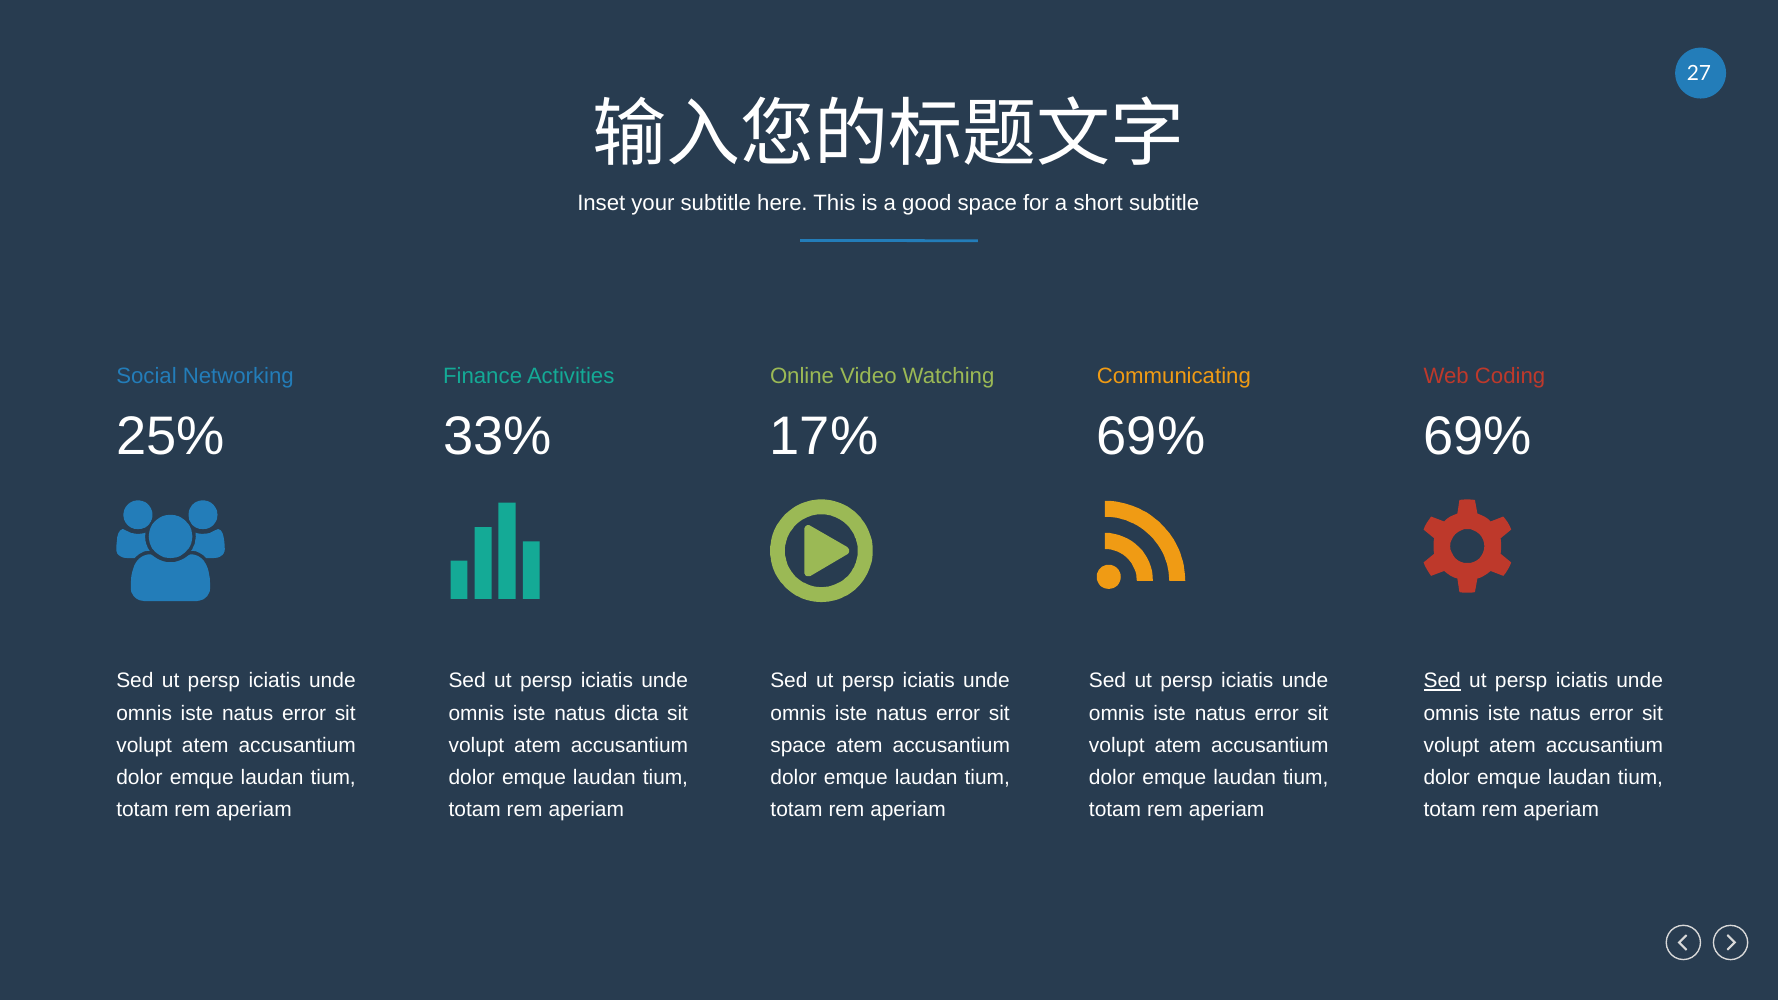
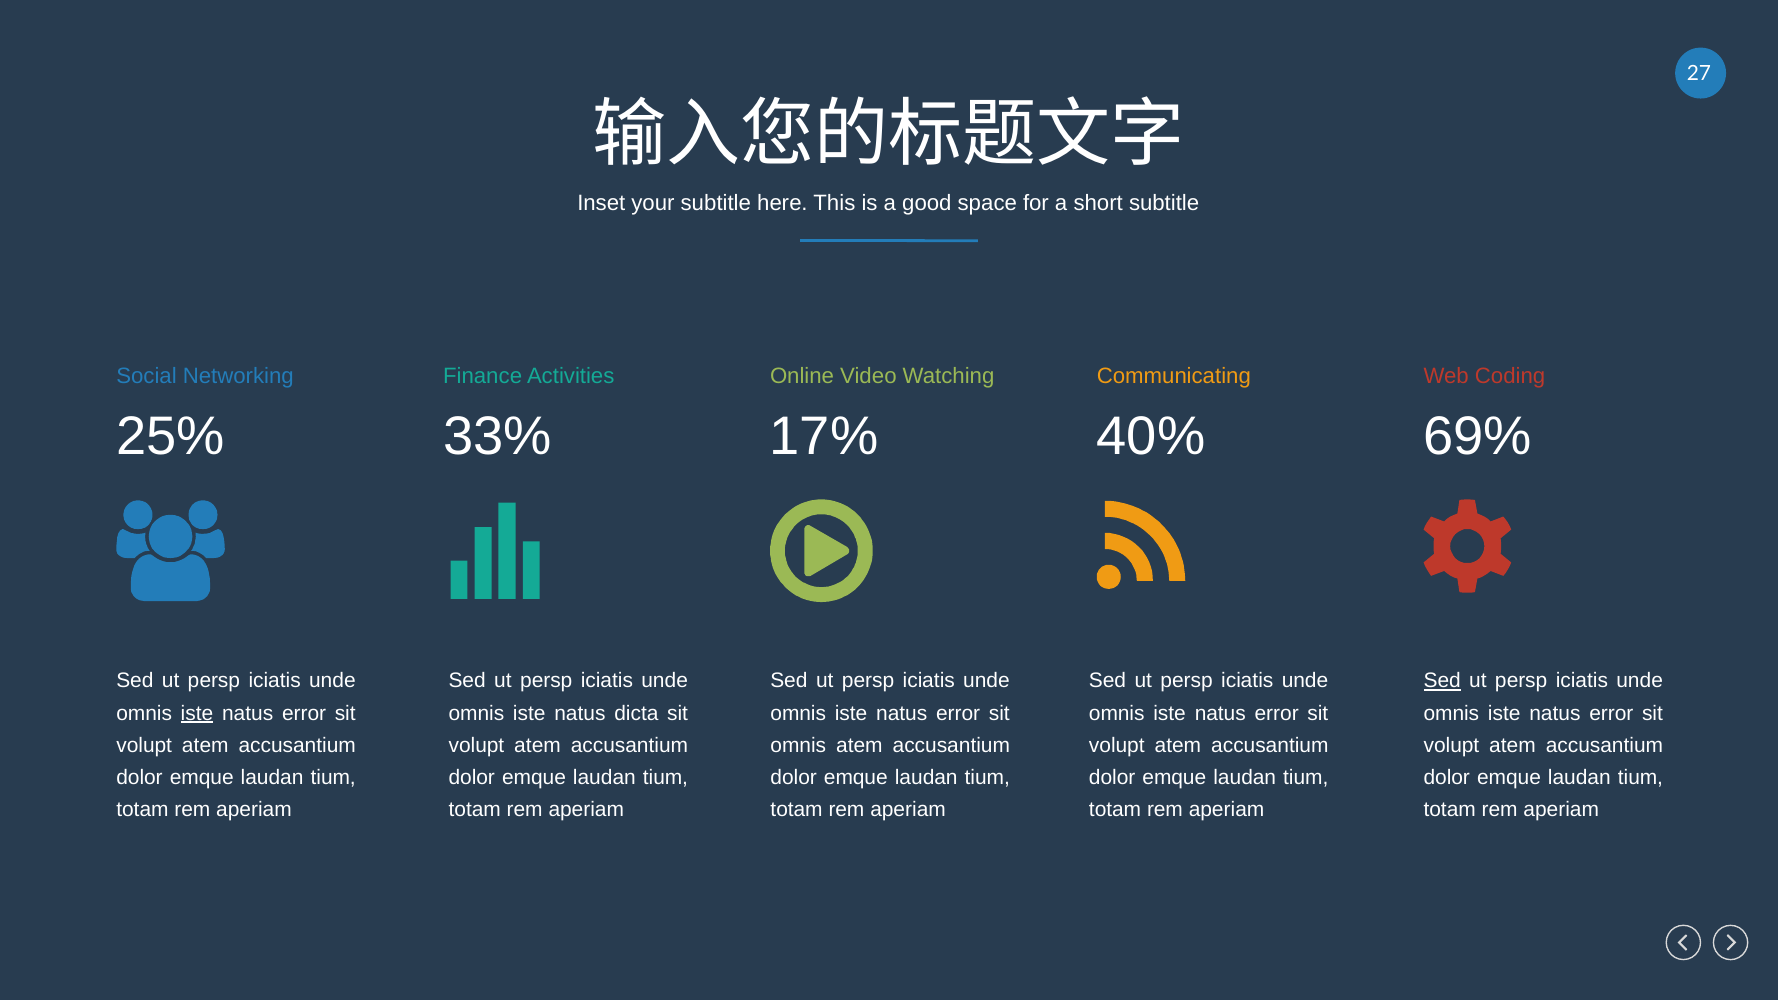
69% at (1151, 436): 69% -> 40%
iste at (197, 713) underline: none -> present
space at (798, 745): space -> omnis
